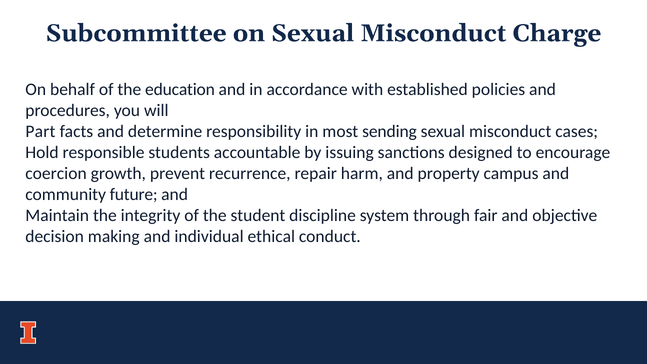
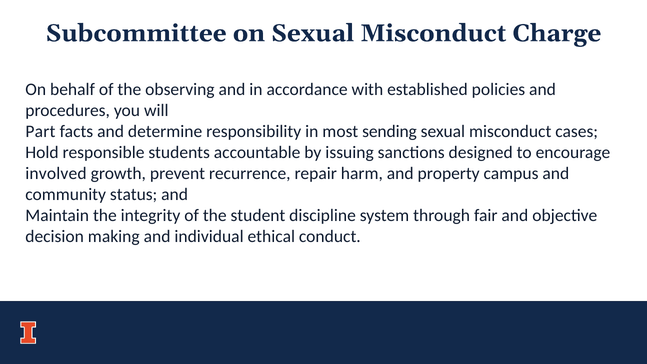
education: education -> observing
coercion: coercion -> involved
future: future -> status
